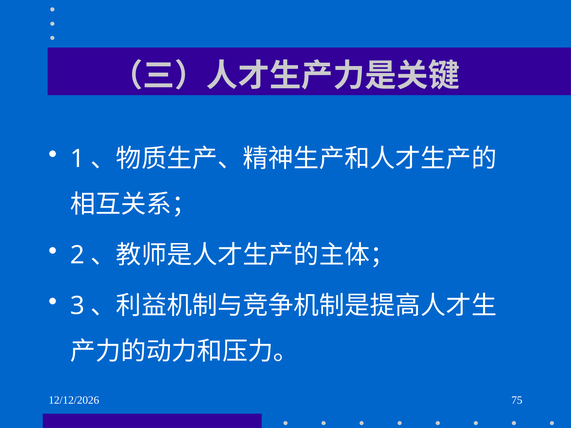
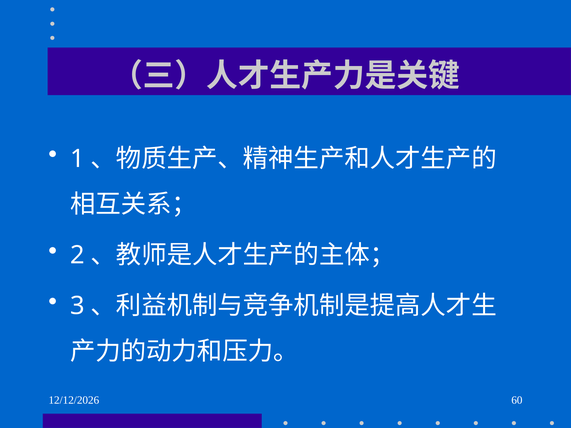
75: 75 -> 60
